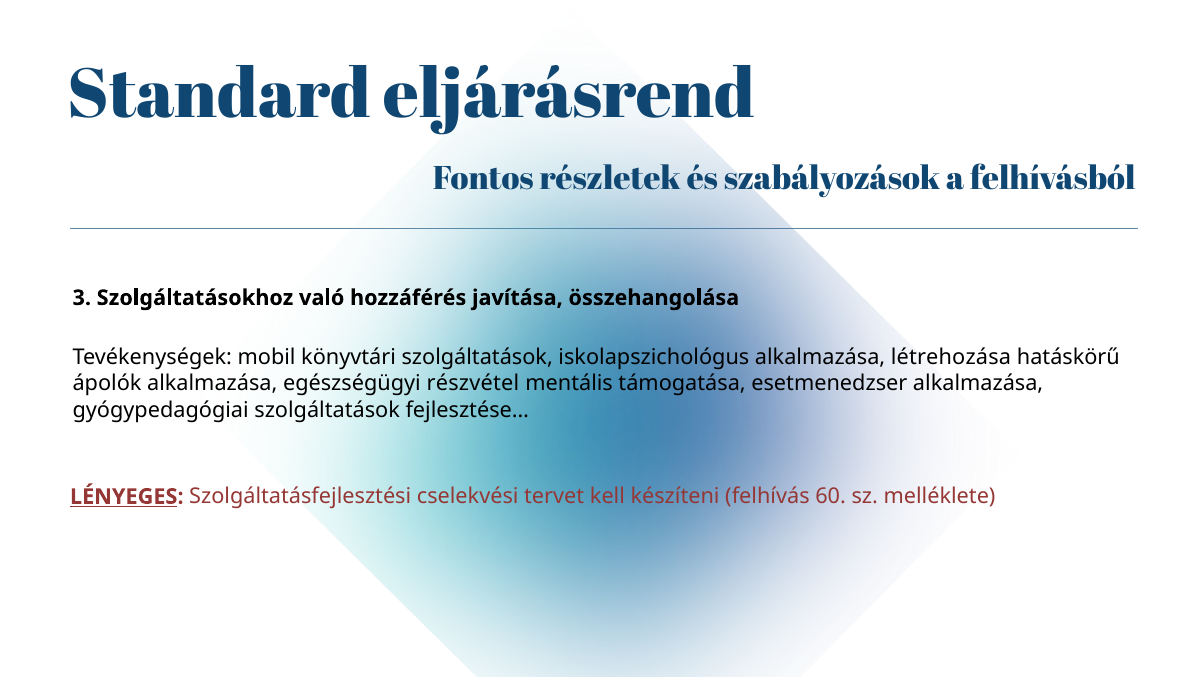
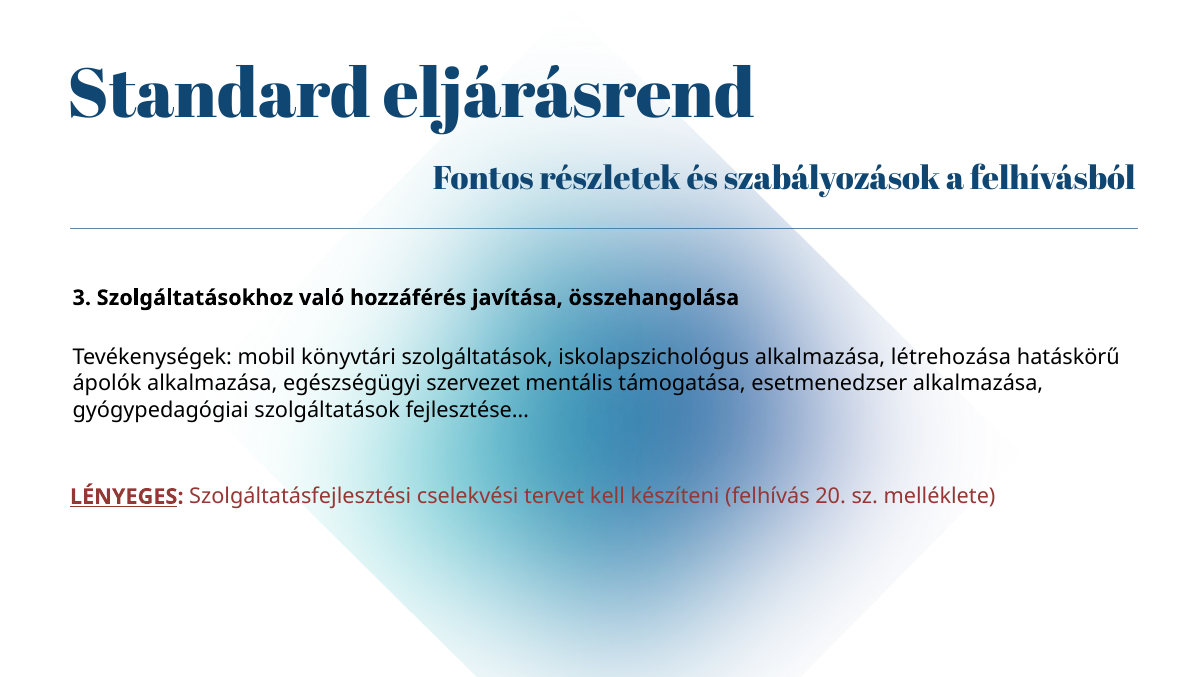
részvétel: részvétel -> szervezet
60: 60 -> 20
